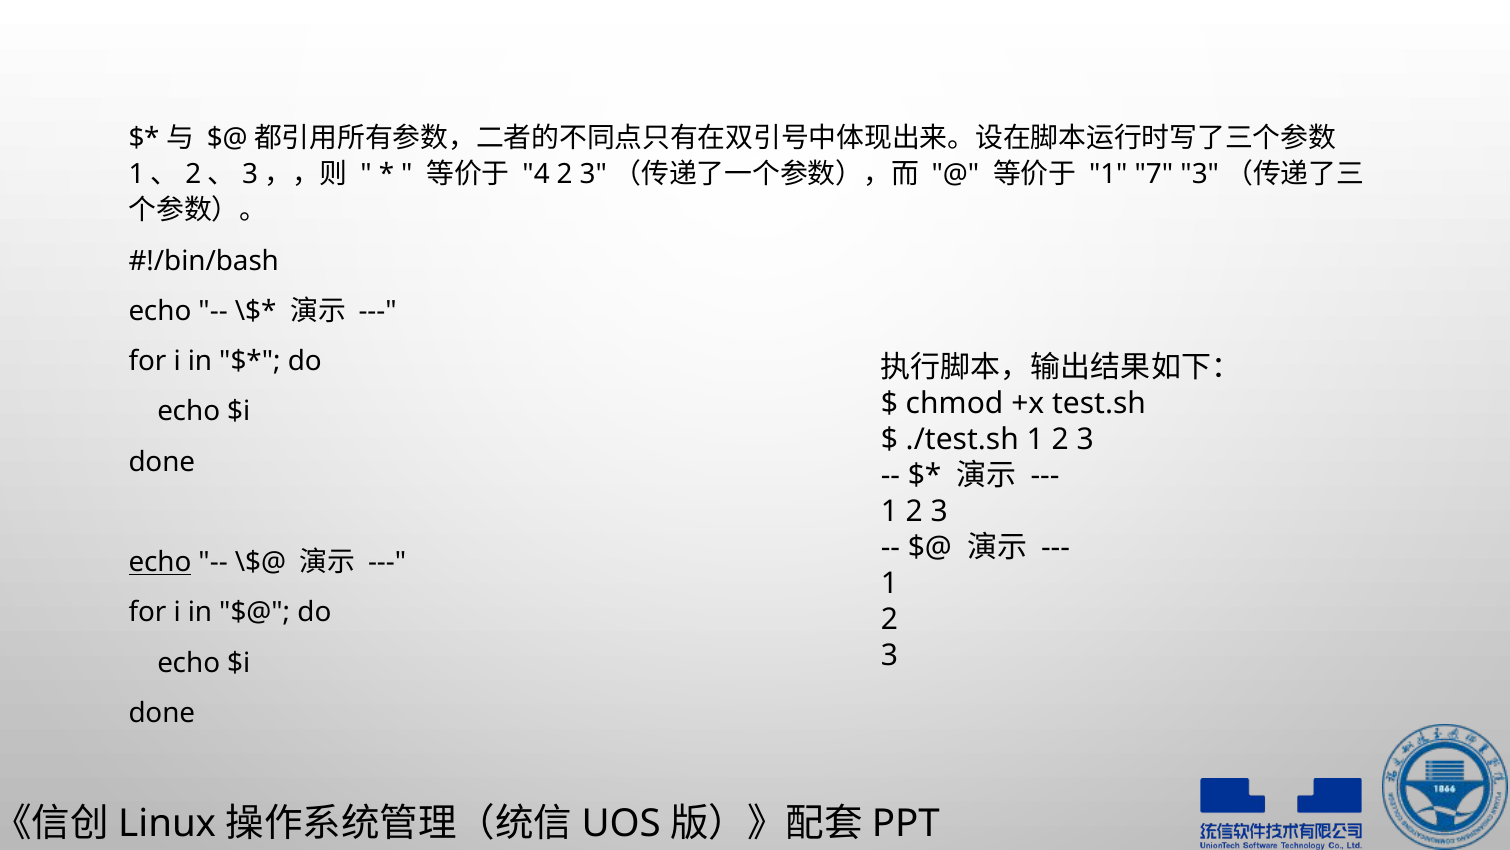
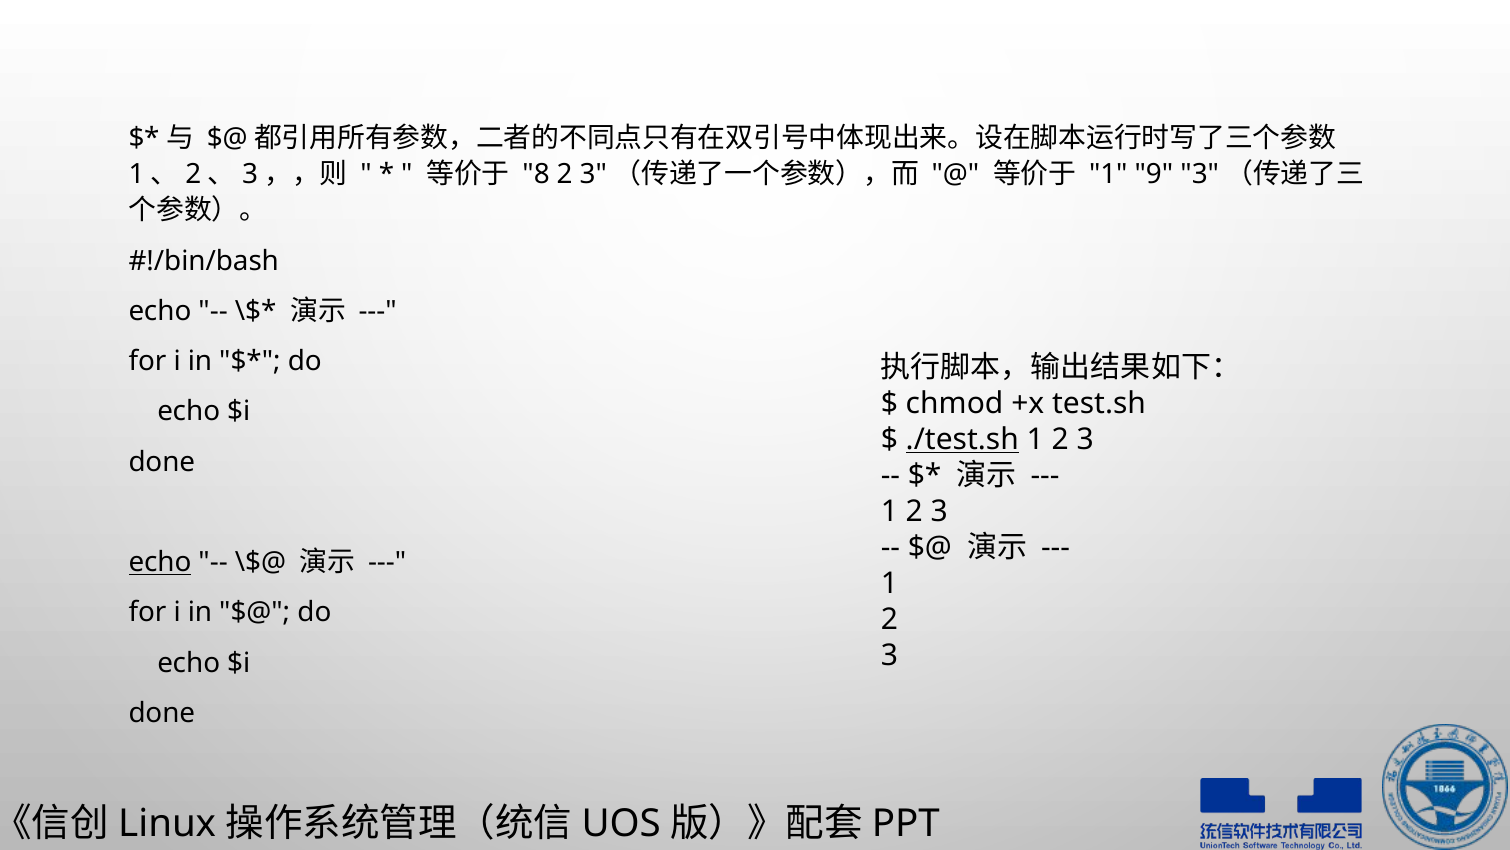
4: 4 -> 8
7: 7 -> 9
./test.sh underline: none -> present
